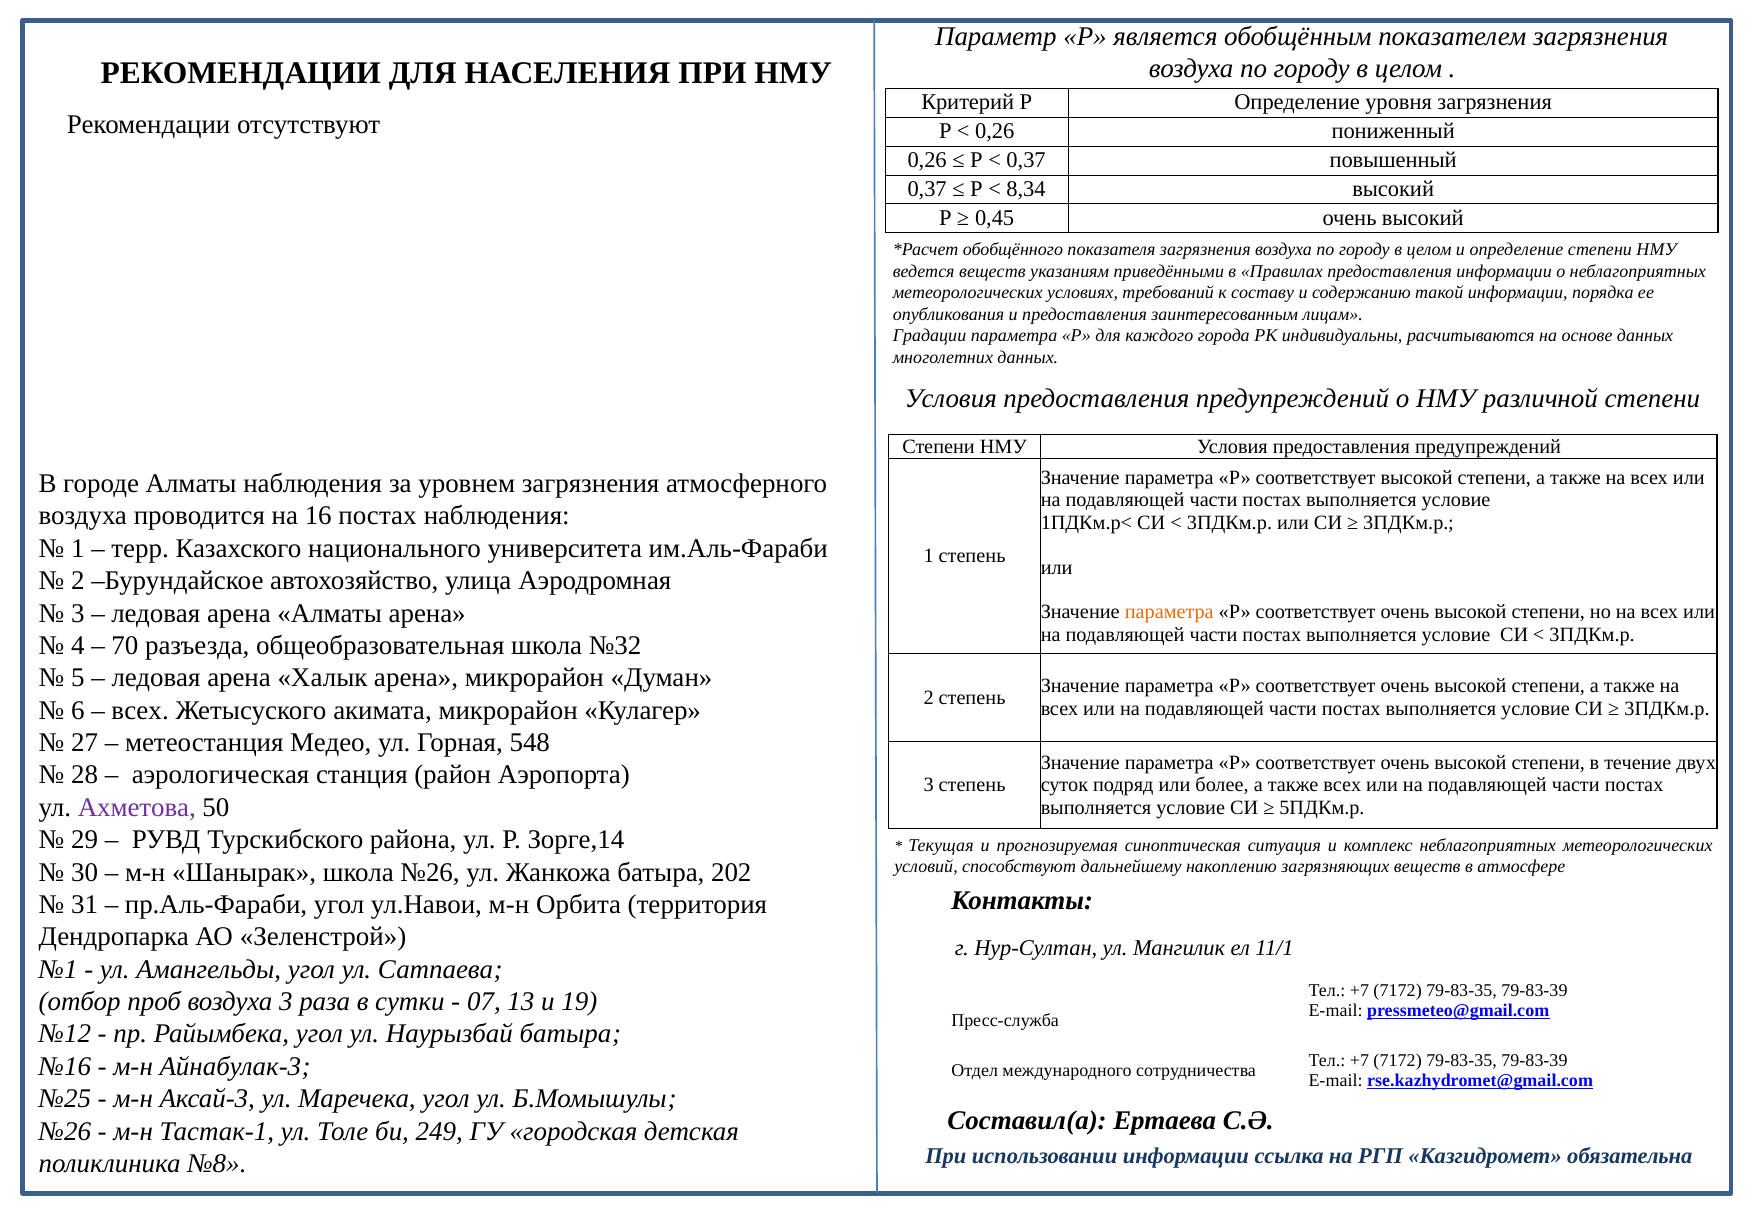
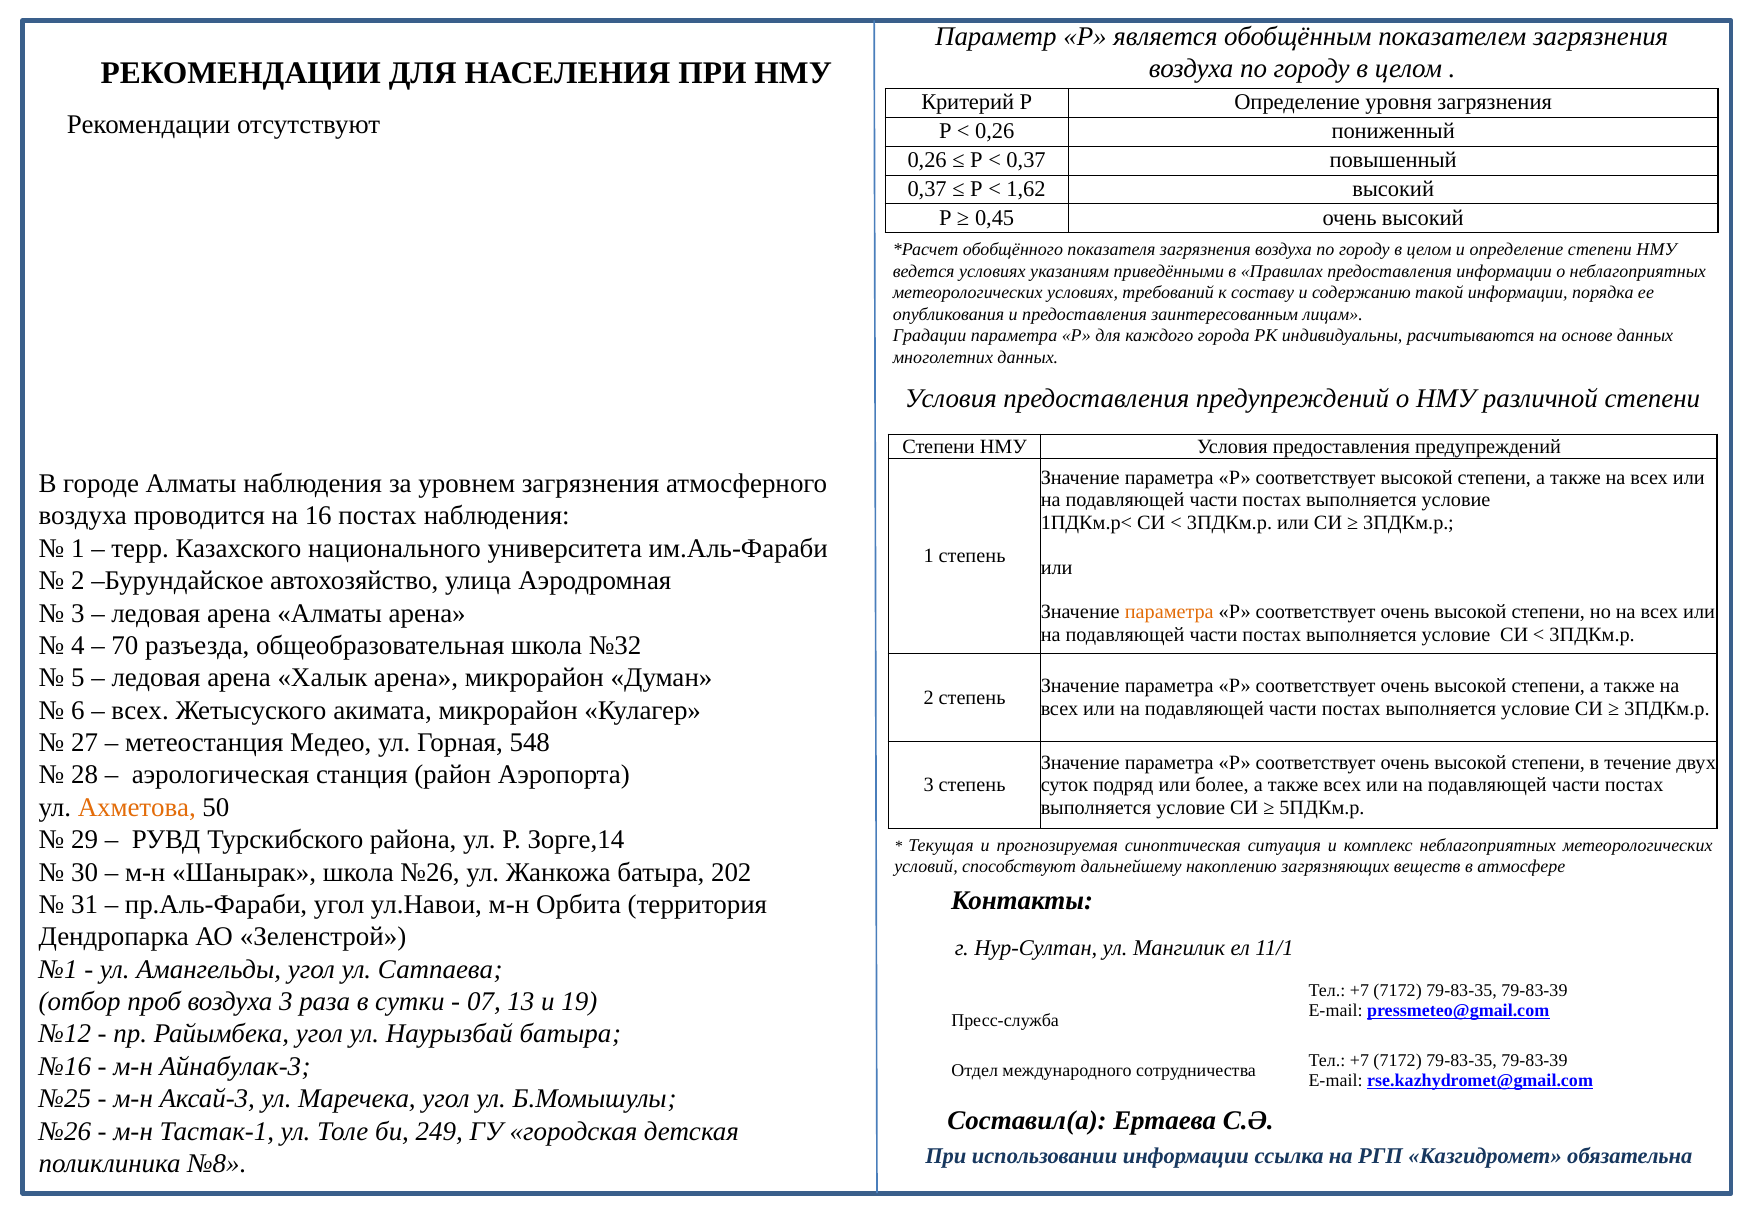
8,34: 8,34 -> 1,62
ведется веществ: веществ -> условиях
Ахметова colour: purple -> orange
